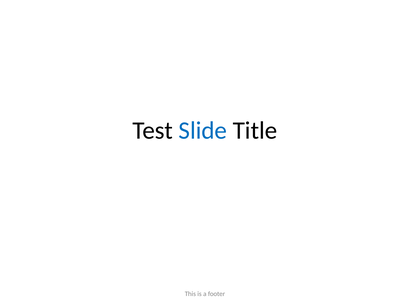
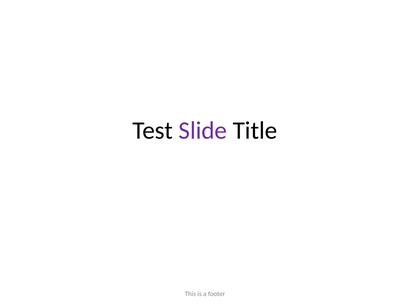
Slide colour: blue -> purple
